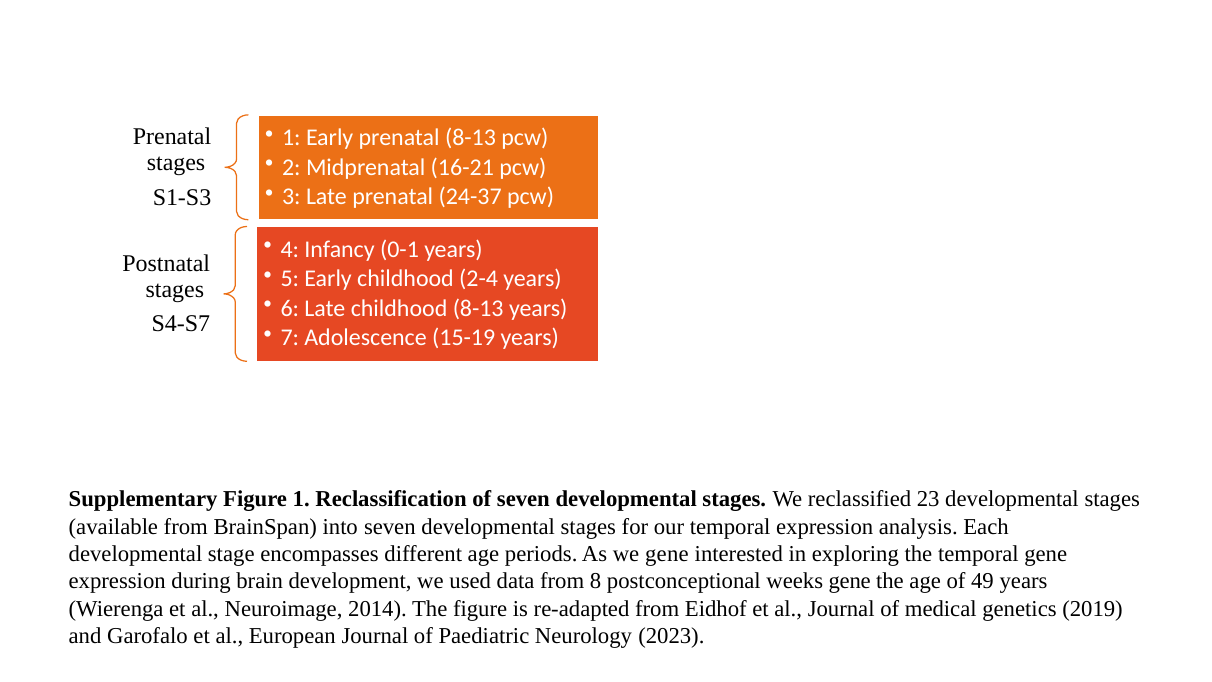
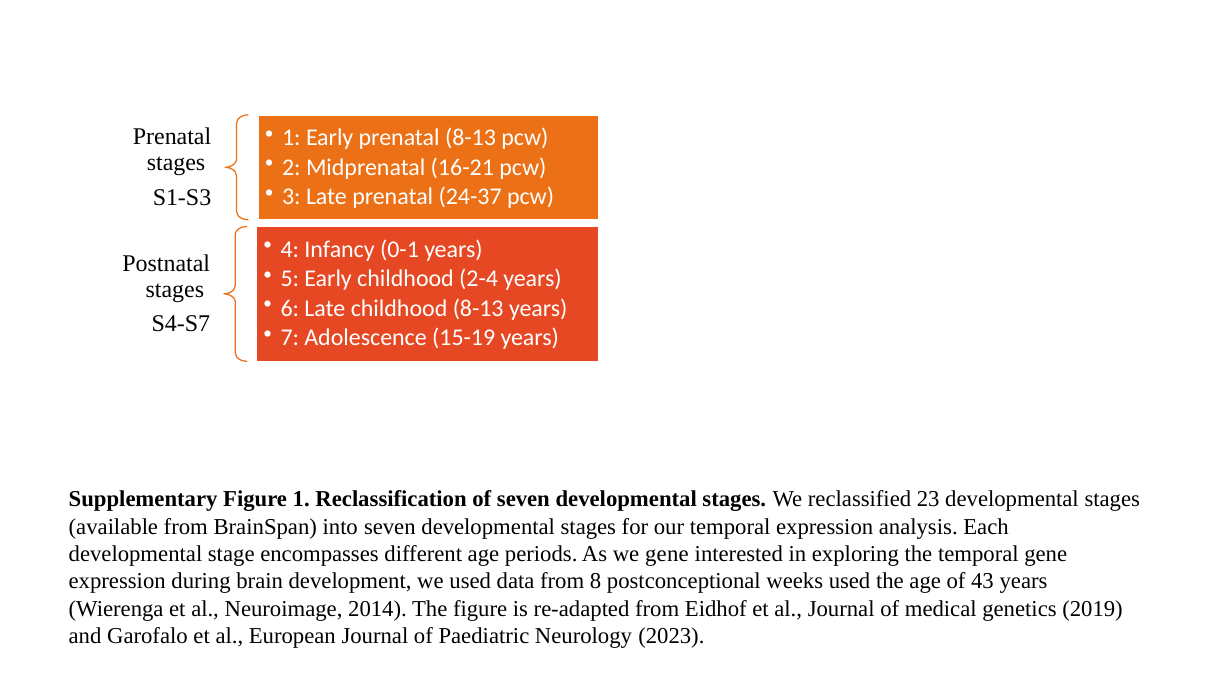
weeks gene: gene -> used
49: 49 -> 43
